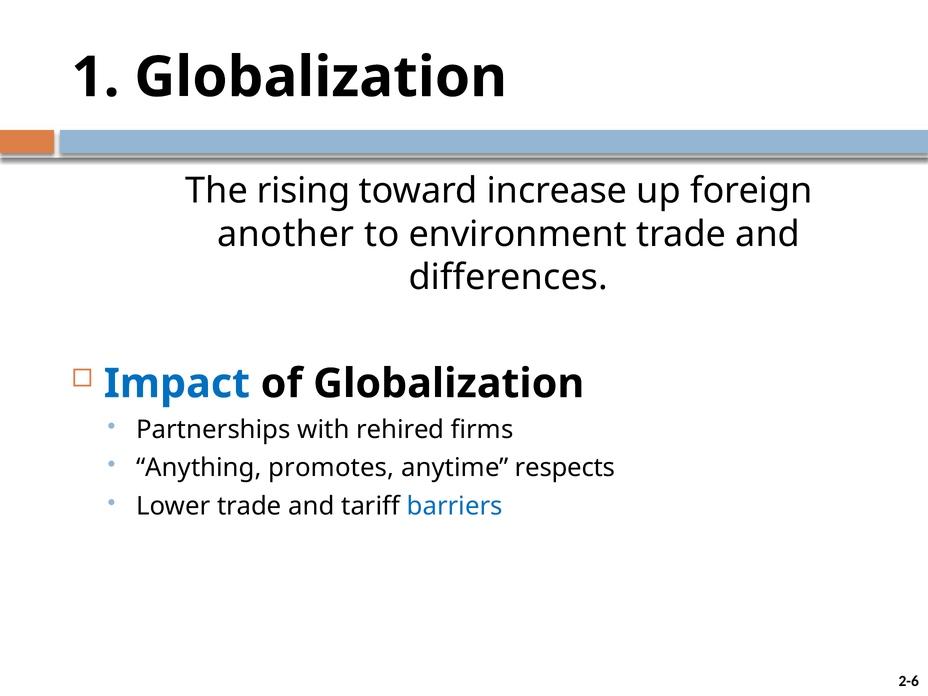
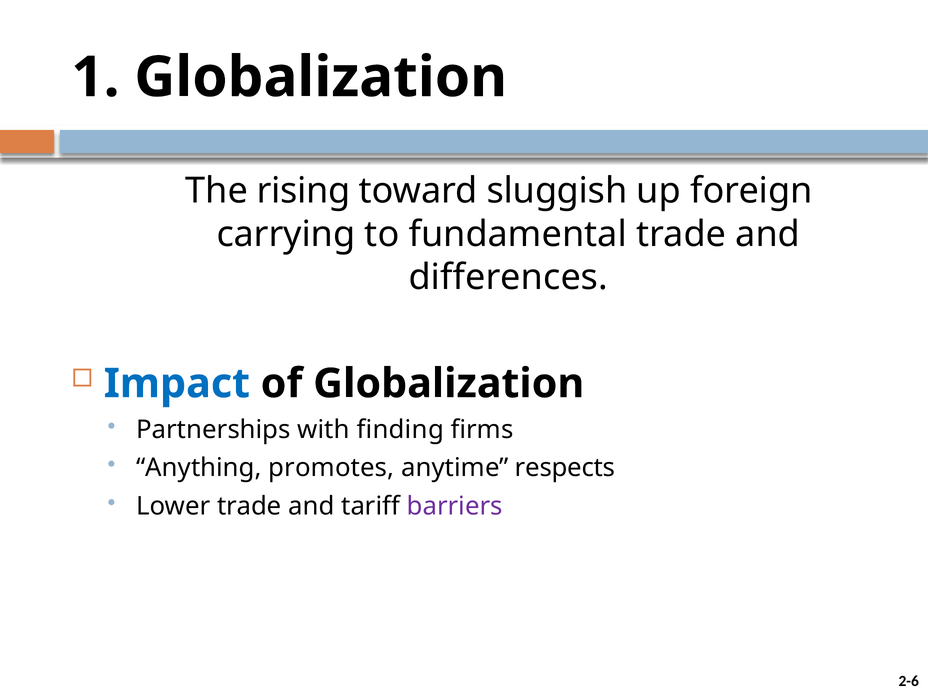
increase: increase -> sluggish
another: another -> carrying
environment: environment -> fundamental
rehired: rehired -> finding
barriers colour: blue -> purple
